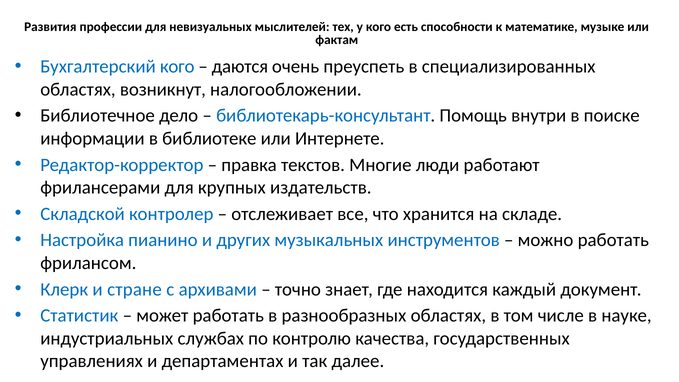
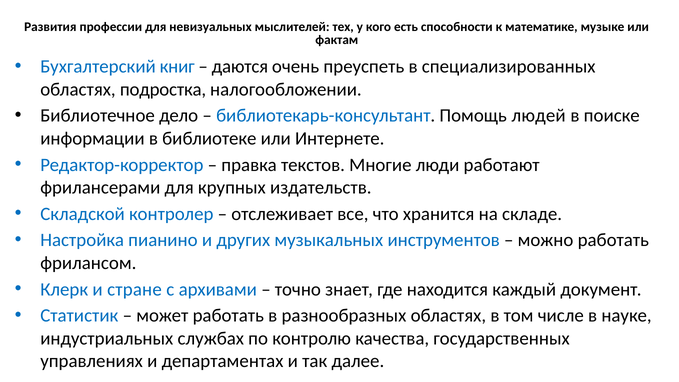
Бухгалтерский кого: кого -> книг
возникнут: возникнут -> подростка
внутри: внутри -> людей
